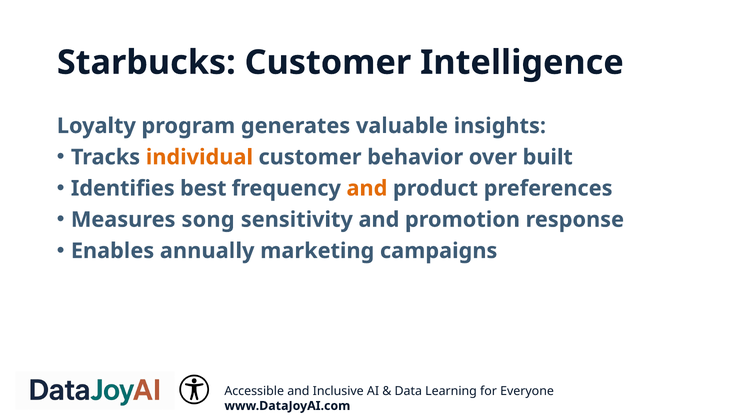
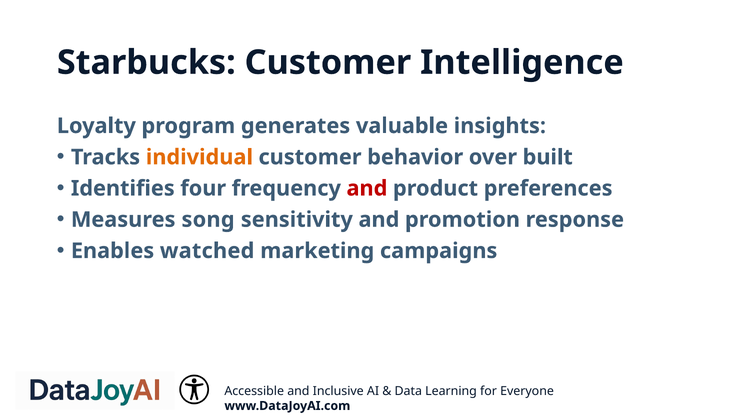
best: best -> four
and at (367, 189) colour: orange -> red
annually: annually -> watched
